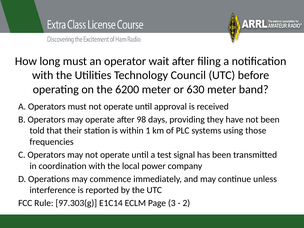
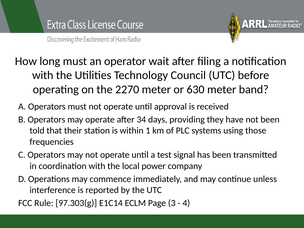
6200: 6200 -> 2270
98: 98 -> 34
2: 2 -> 4
